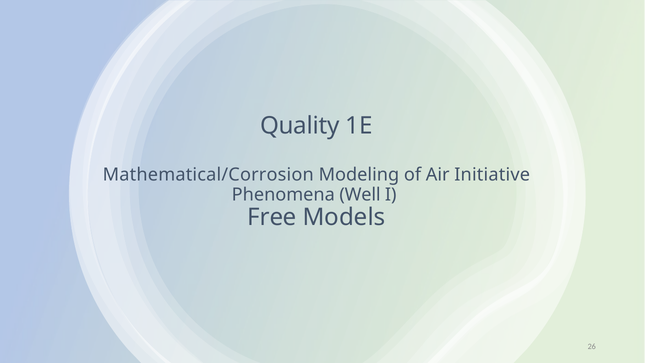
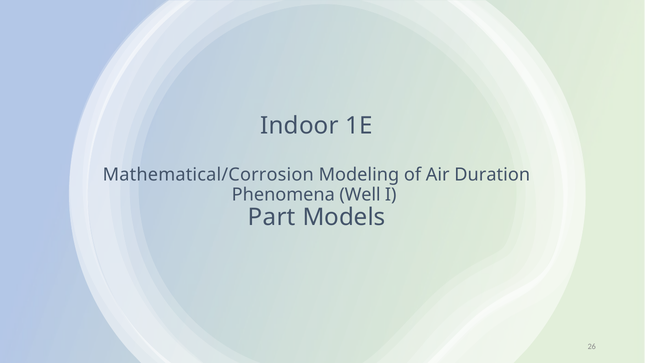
Quality: Quality -> Indoor
Initiative: Initiative -> Duration
Free: Free -> Part
